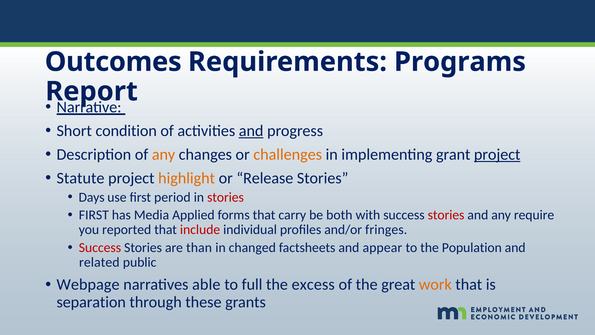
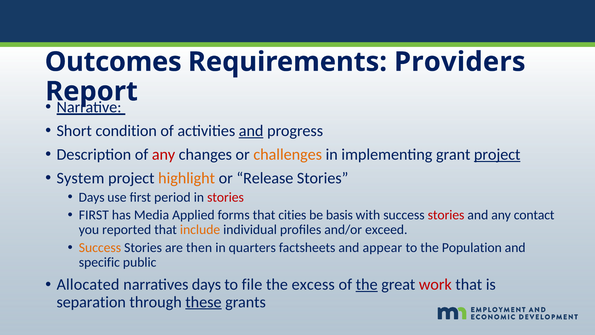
Programs: Programs -> Providers
any at (164, 154) colour: orange -> red
Statute: Statute -> System
carry: carry -> cities
both: both -> basis
require: require -> contact
include colour: red -> orange
fringes: fringes -> exceed
Success at (100, 247) colour: red -> orange
than: than -> then
changed: changed -> quarters
related: related -> specific
Webpage: Webpage -> Allocated
narratives able: able -> days
full: full -> file
the at (367, 284) underline: none -> present
work colour: orange -> red
these underline: none -> present
